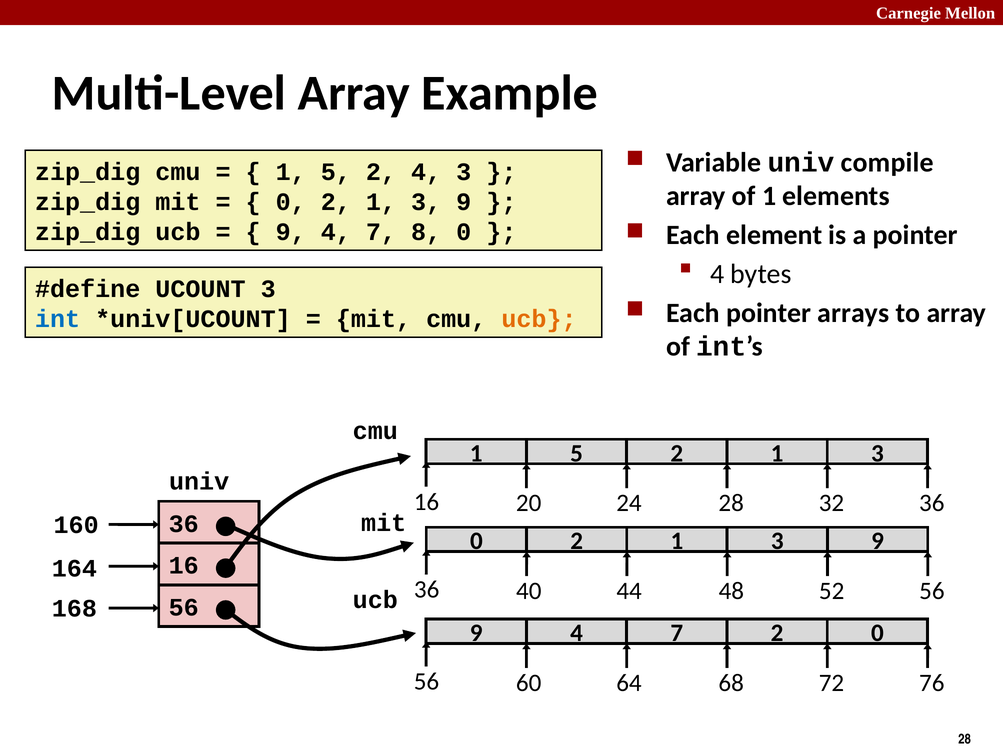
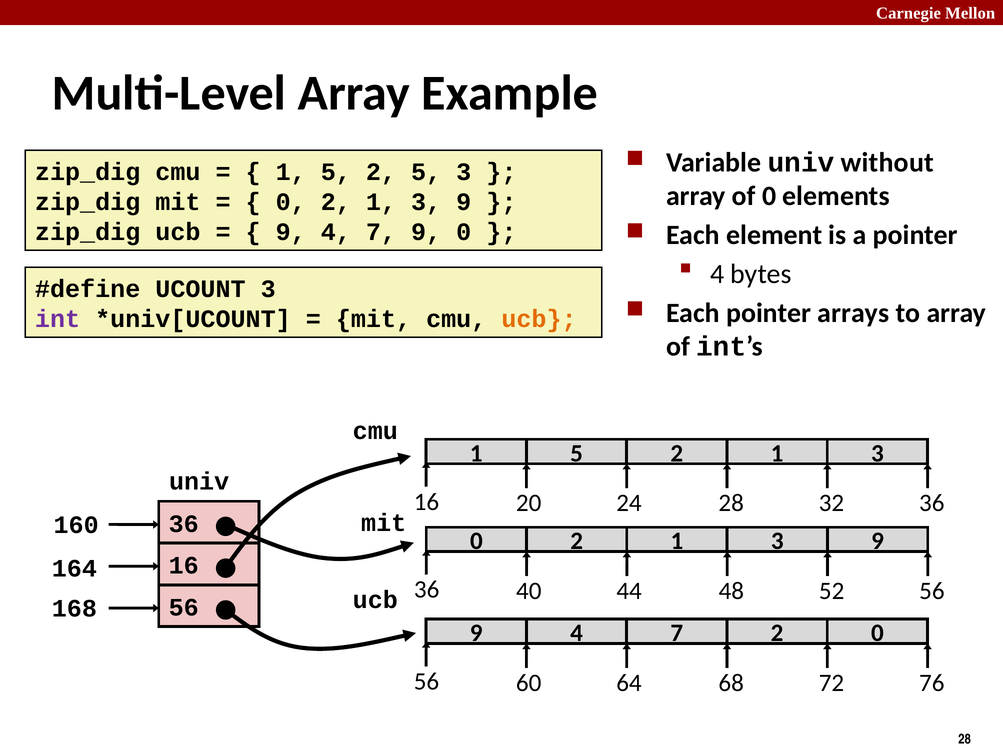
compile: compile -> without
2 4: 4 -> 5
of 1: 1 -> 0
7 8: 8 -> 9
int colour: blue -> purple
